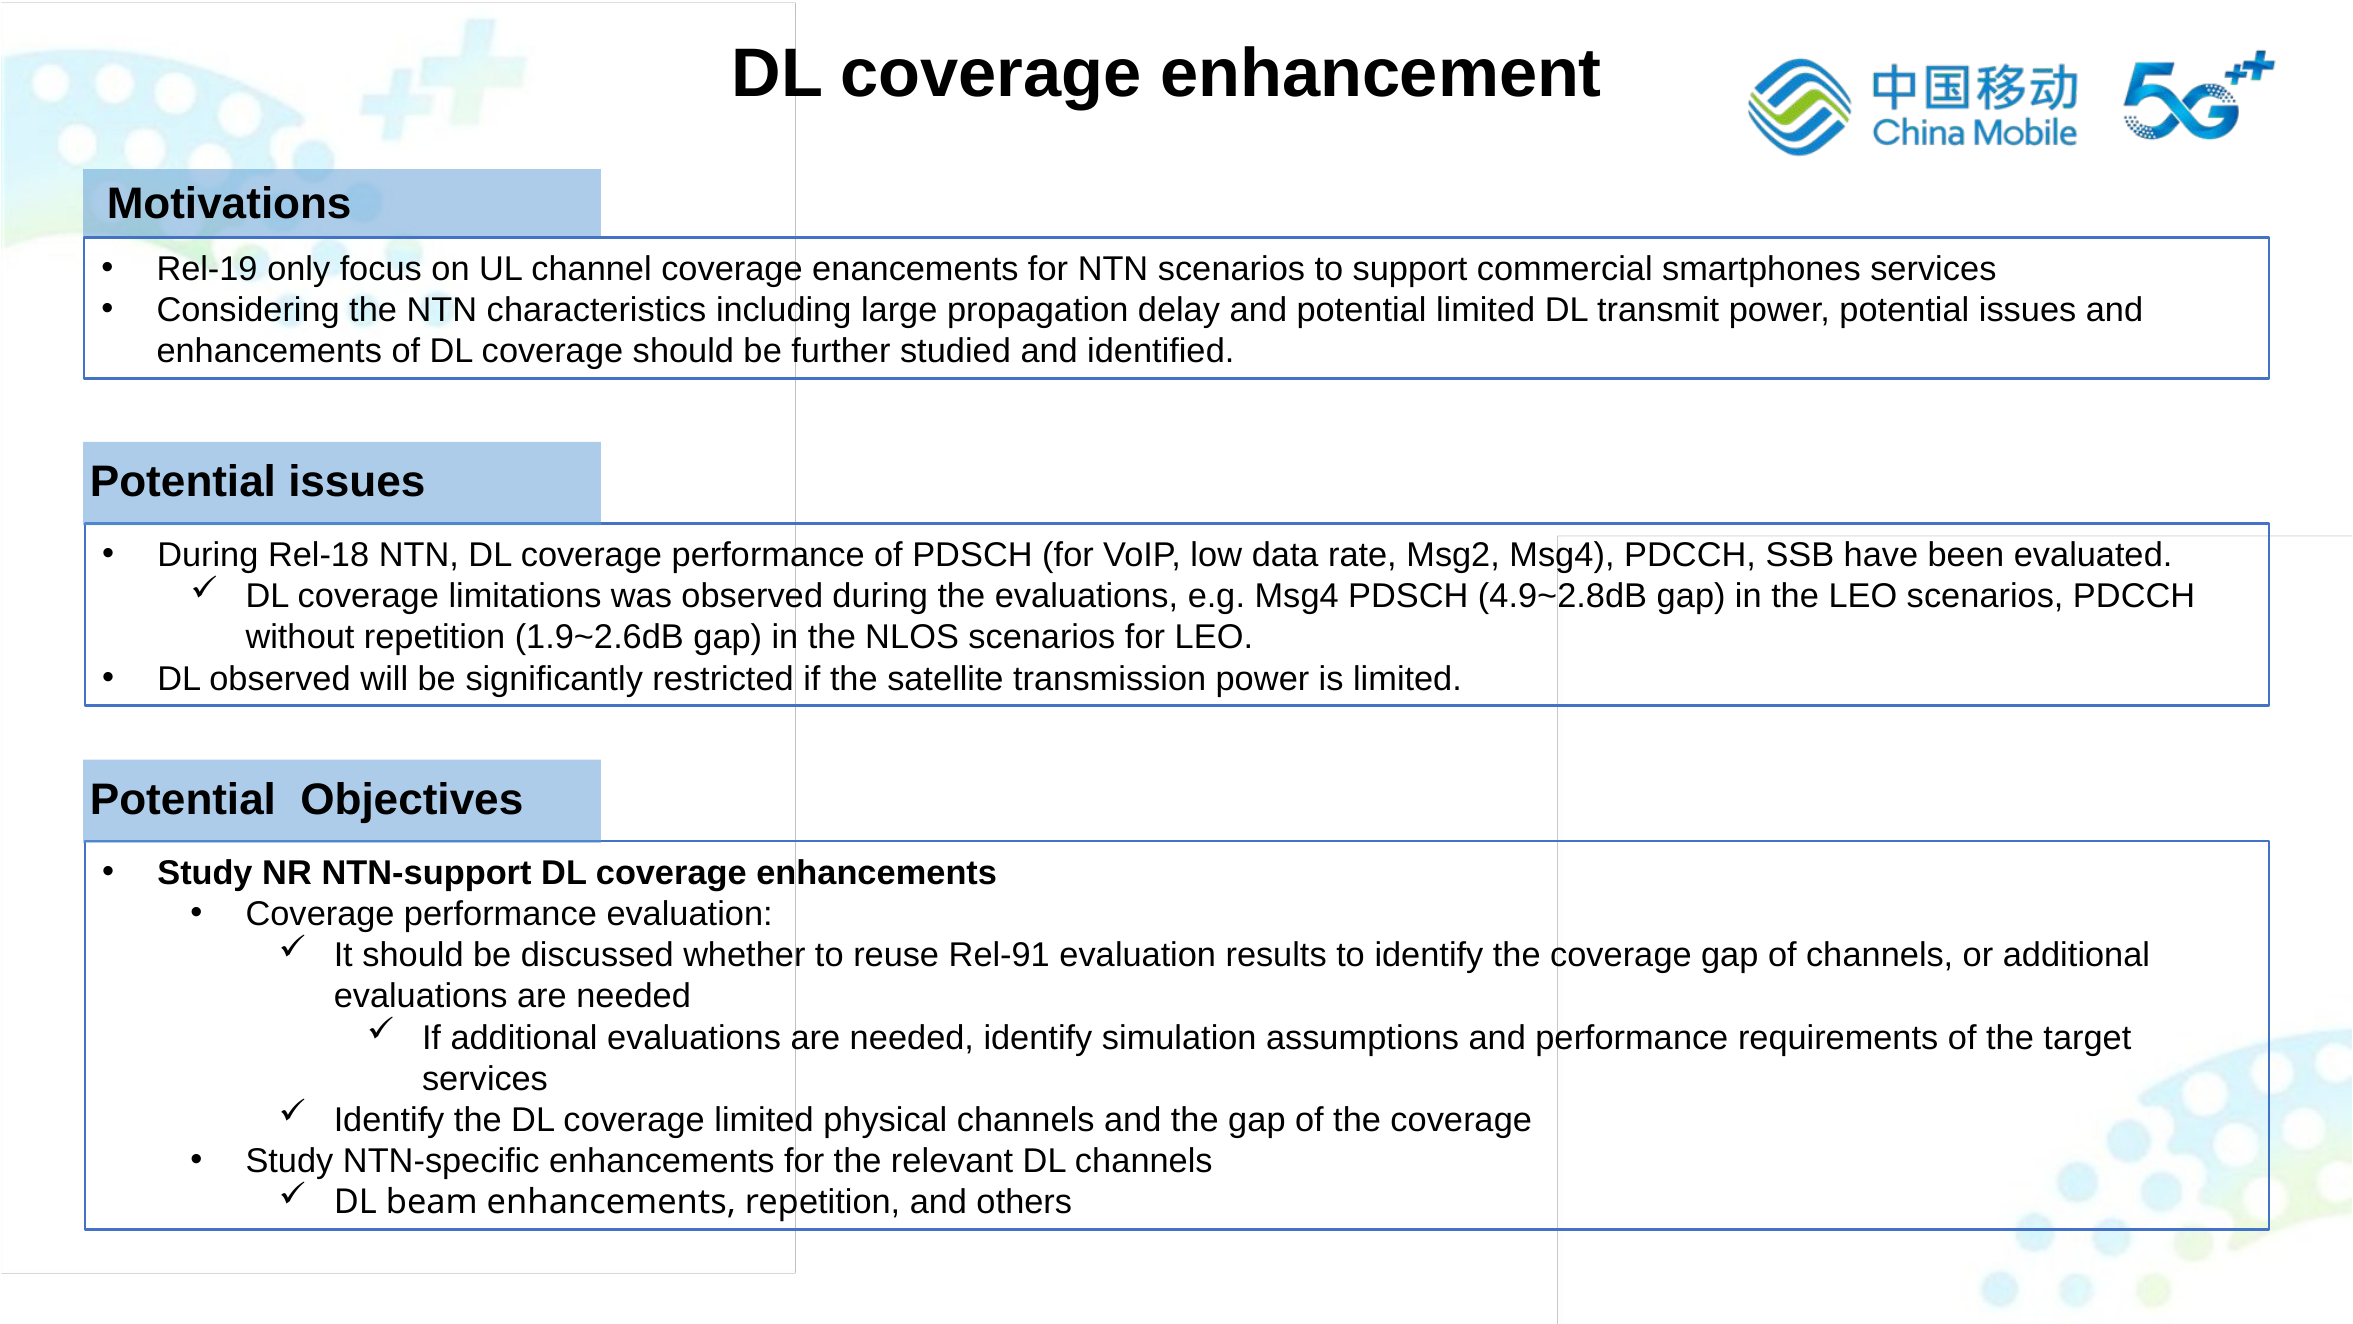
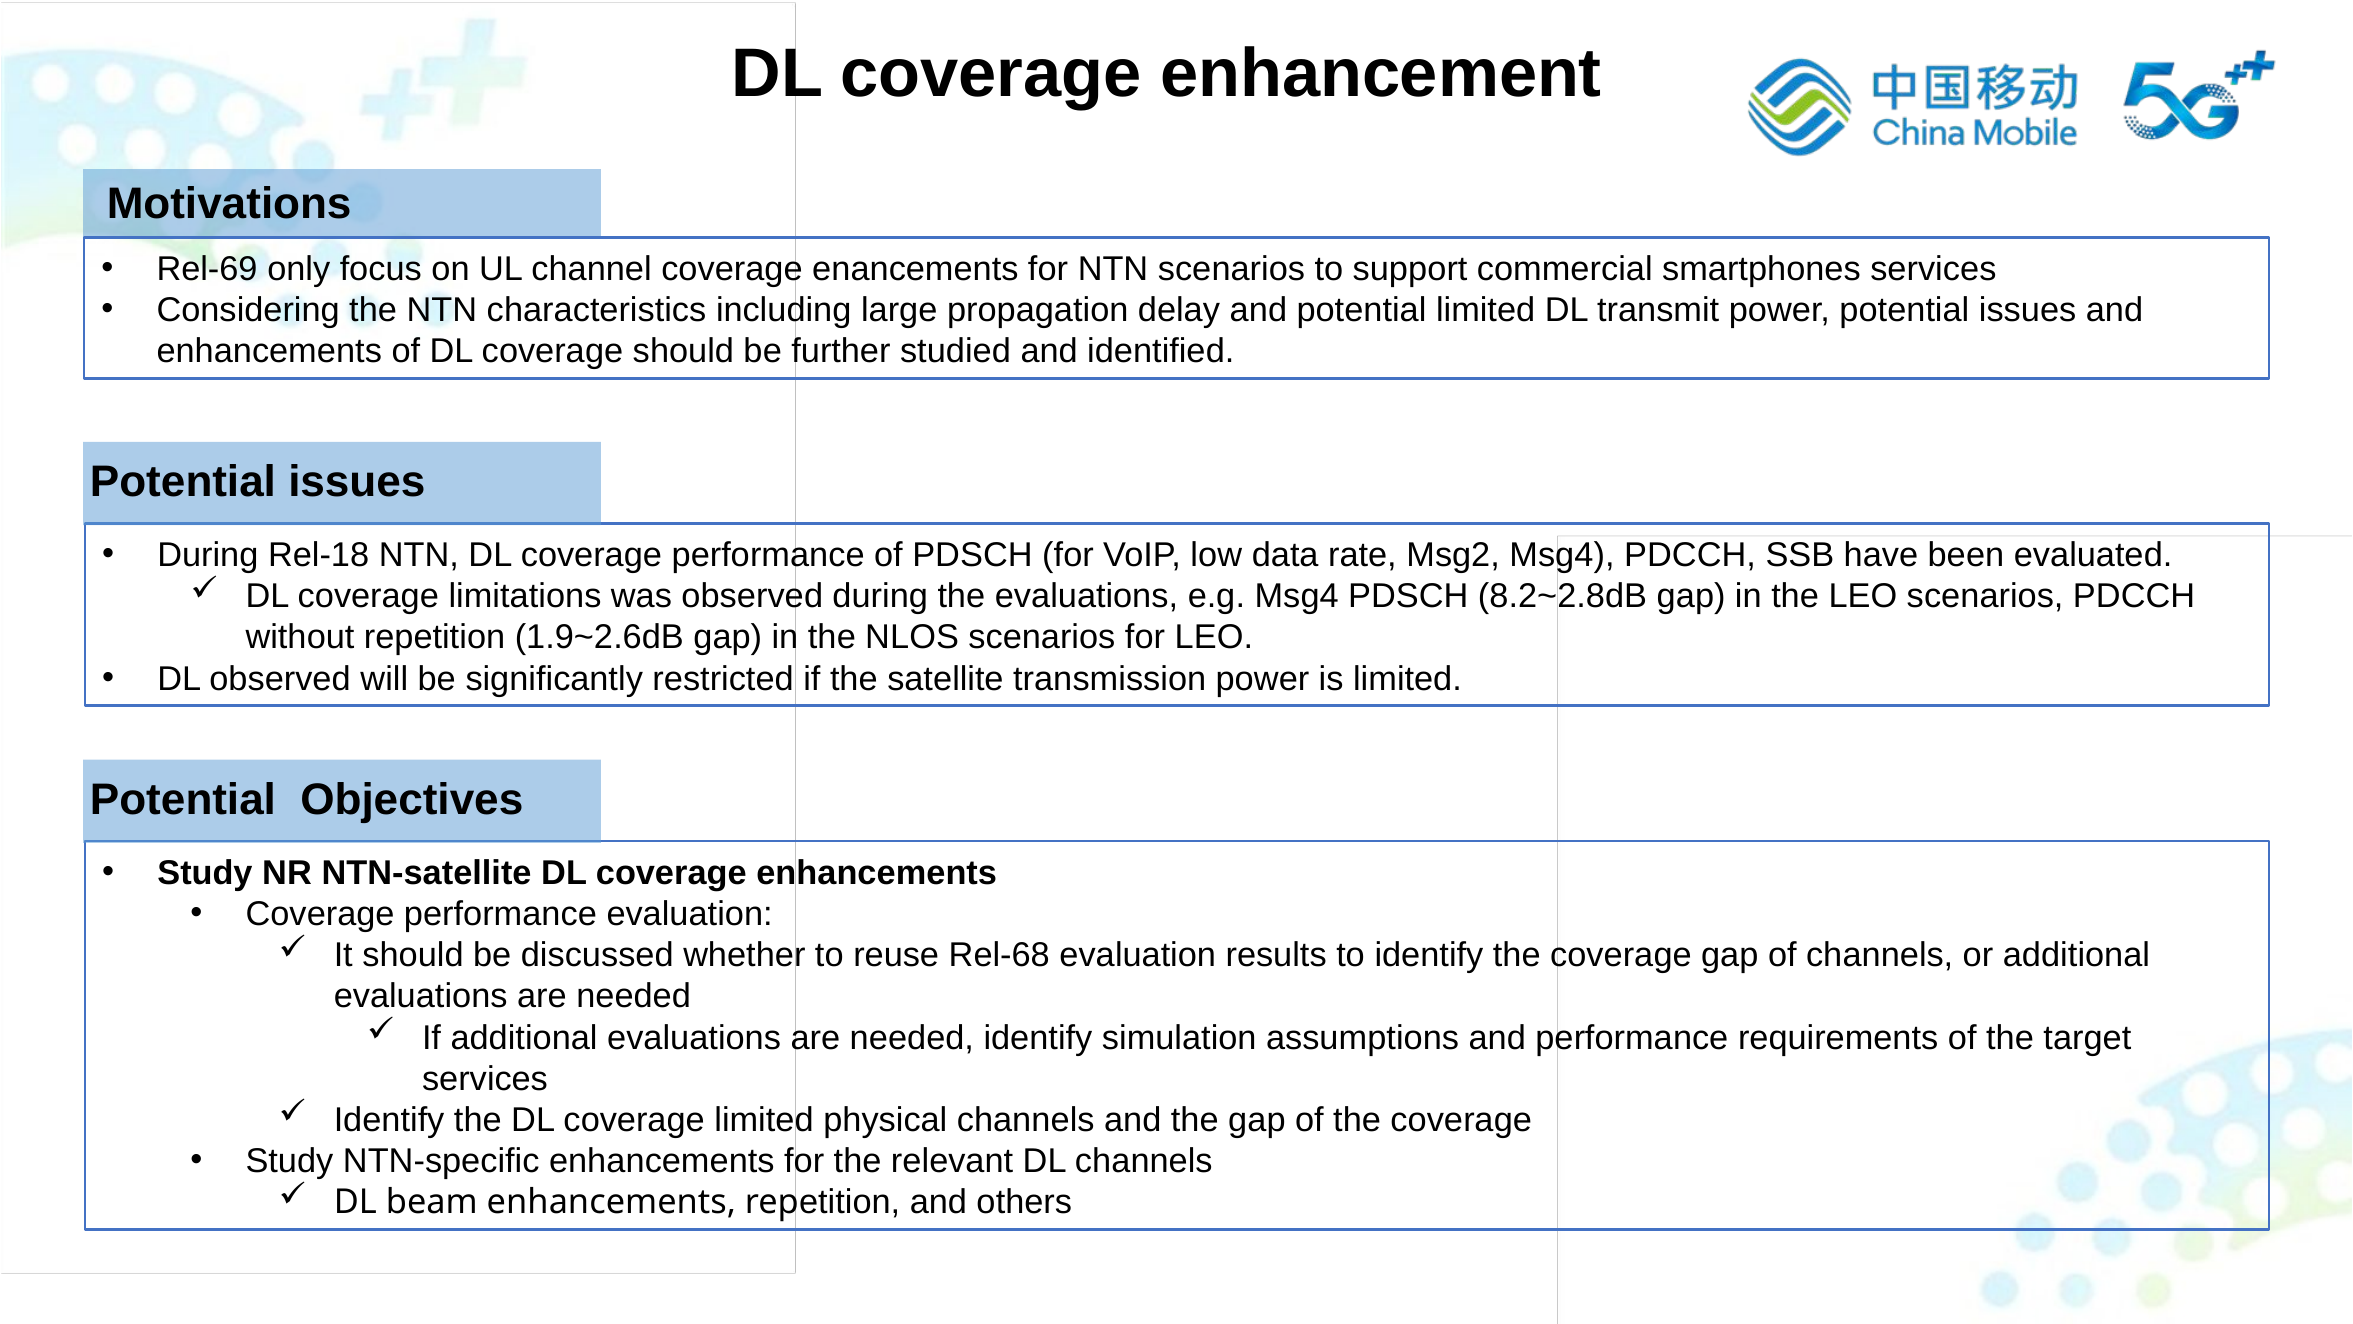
Rel-19: Rel-19 -> Rel-69
4.9~2.8dB: 4.9~2.8dB -> 8.2~2.8dB
NTN-support: NTN-support -> NTN-satellite
Rel-91: Rel-91 -> Rel-68
